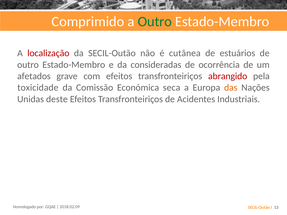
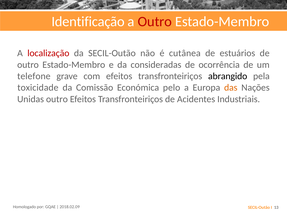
Comprimido: Comprimido -> Identificação
Outro at (155, 22) colour: green -> red
afetados: afetados -> telefone
abrangido colour: red -> black
seca: seca -> pelo
Unidas deste: deste -> outro
